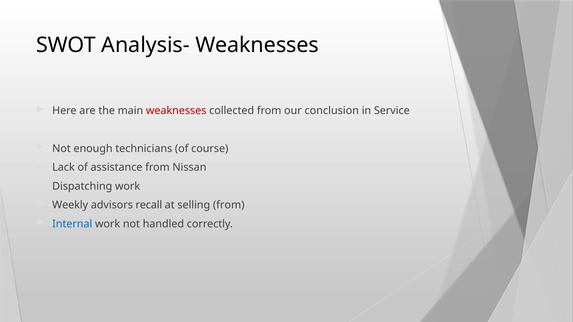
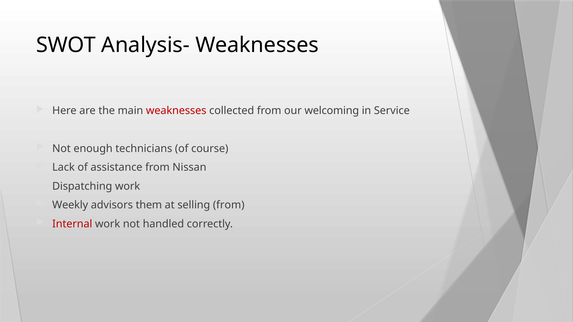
conclusion: conclusion -> welcoming
recall: recall -> them
Internal colour: blue -> red
